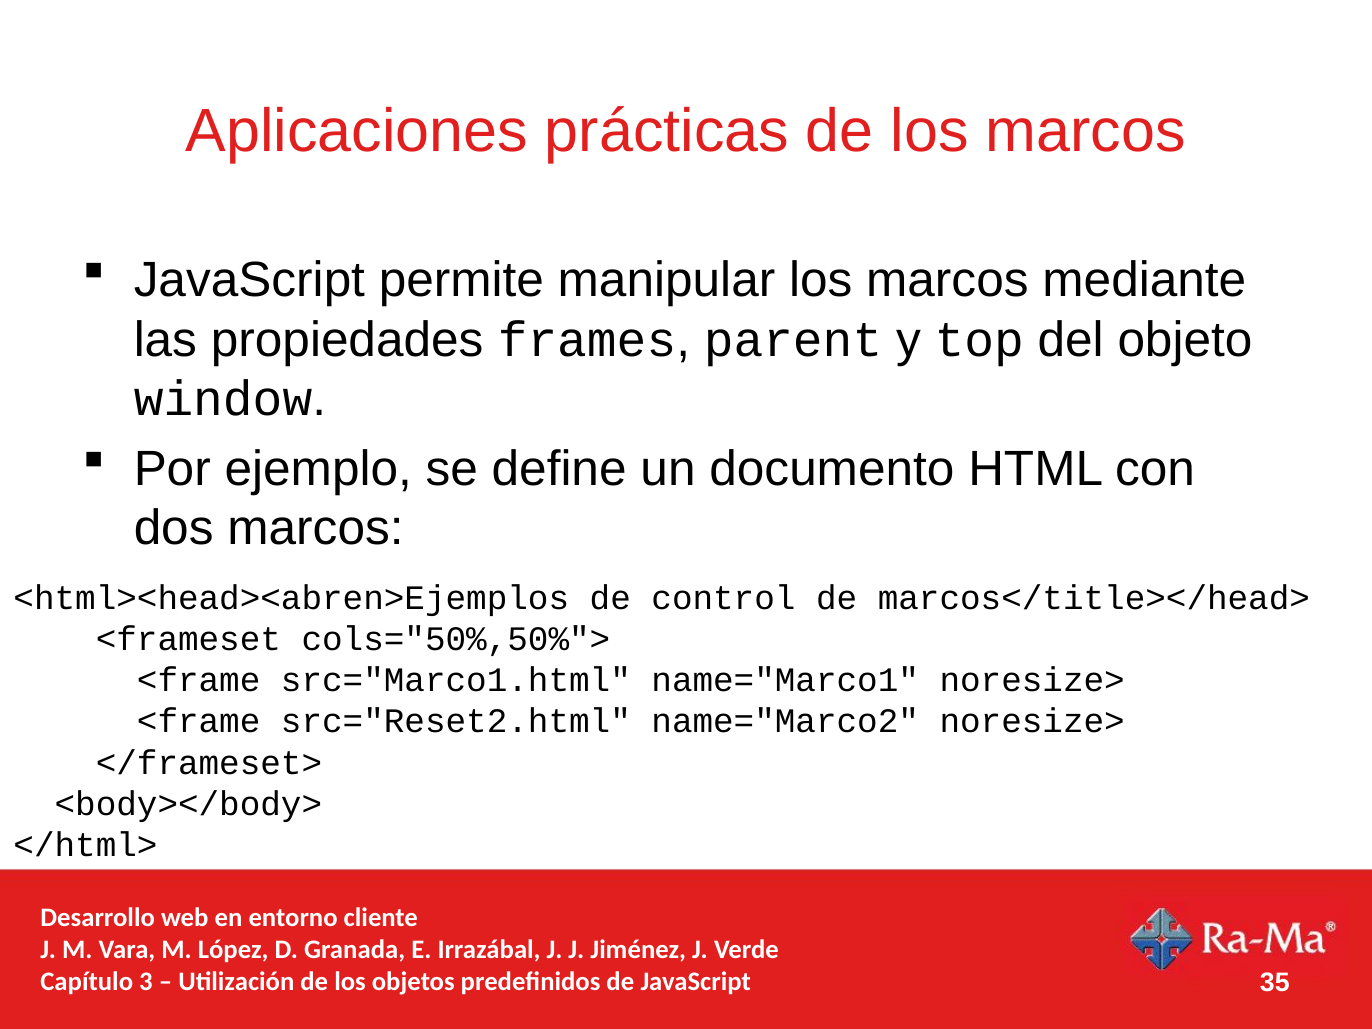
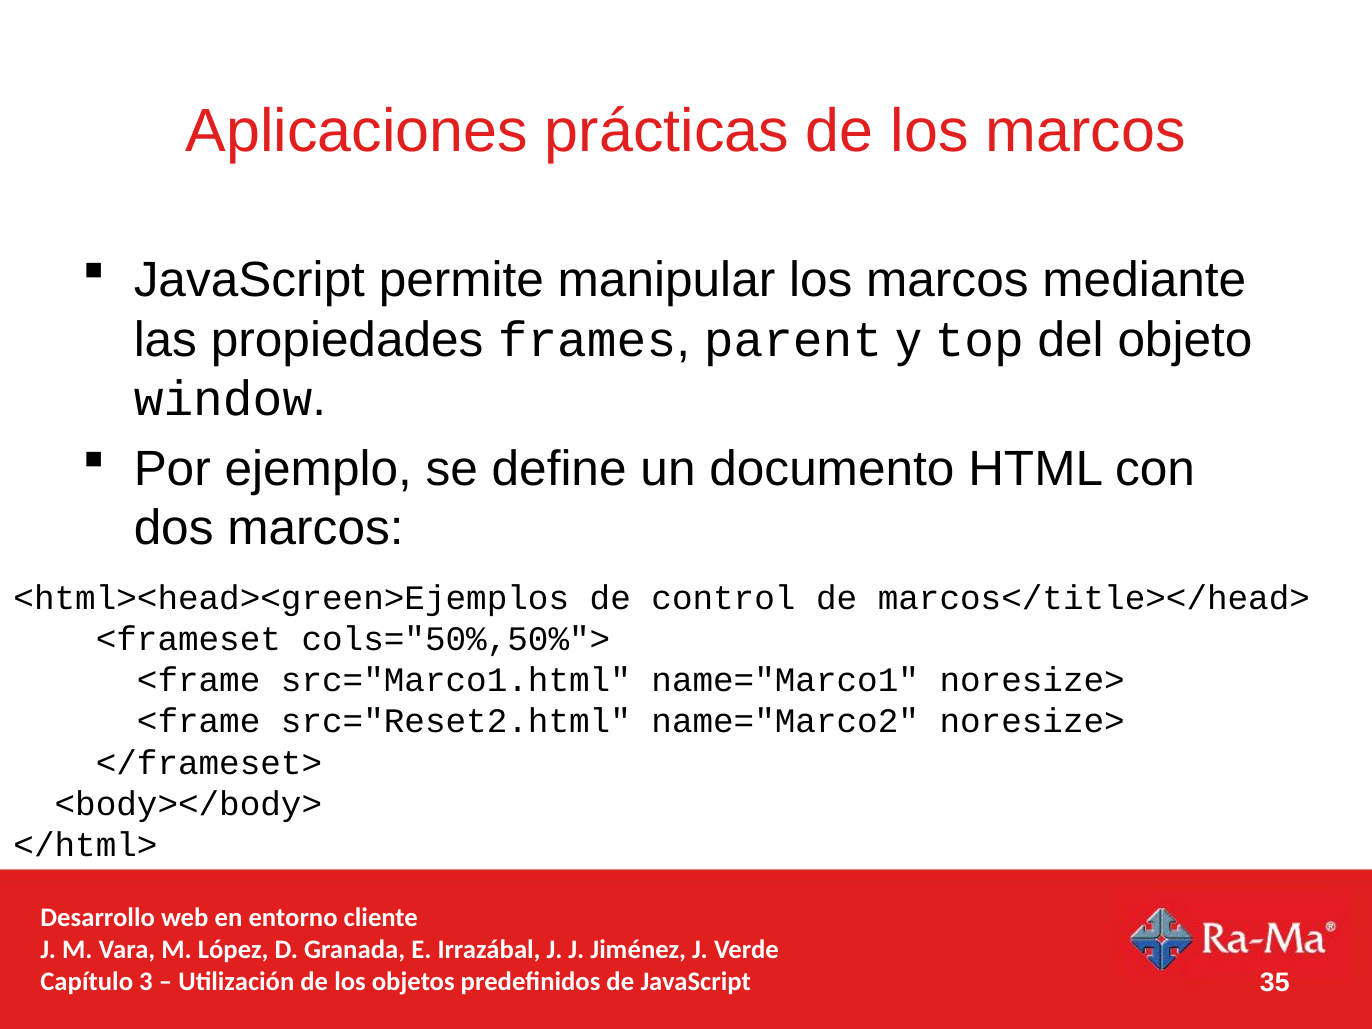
<html><head><abren>Ejemplos: <html><head><abren>Ejemplos -> <html><head><green>Ejemplos
